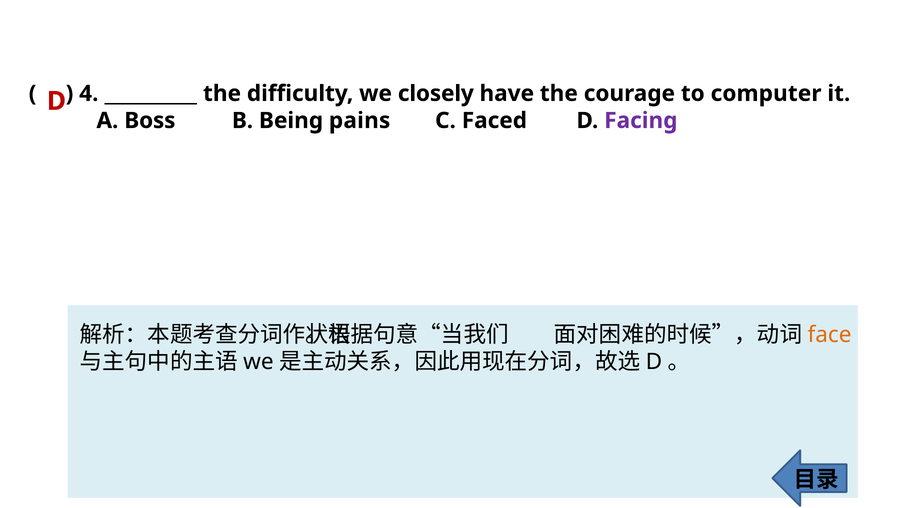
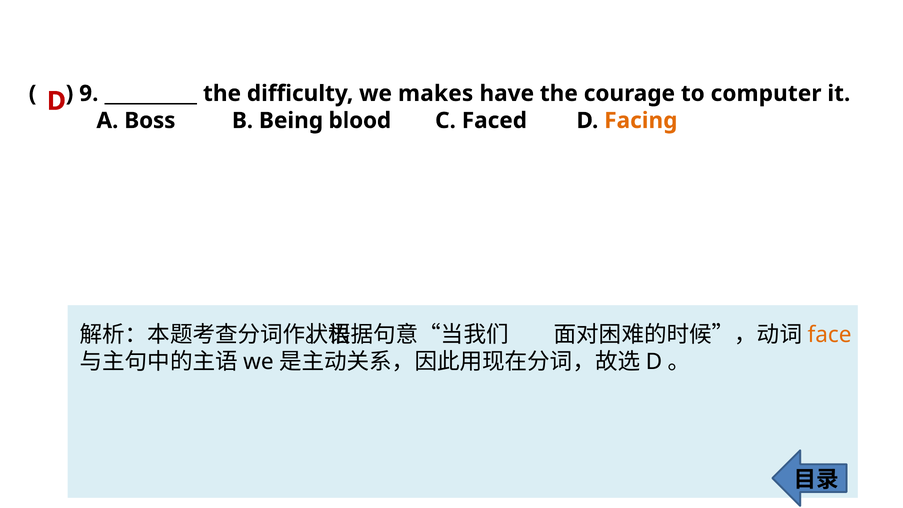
4: 4 -> 9
closely: closely -> makes
pains: pains -> blood
Facing colour: purple -> orange
